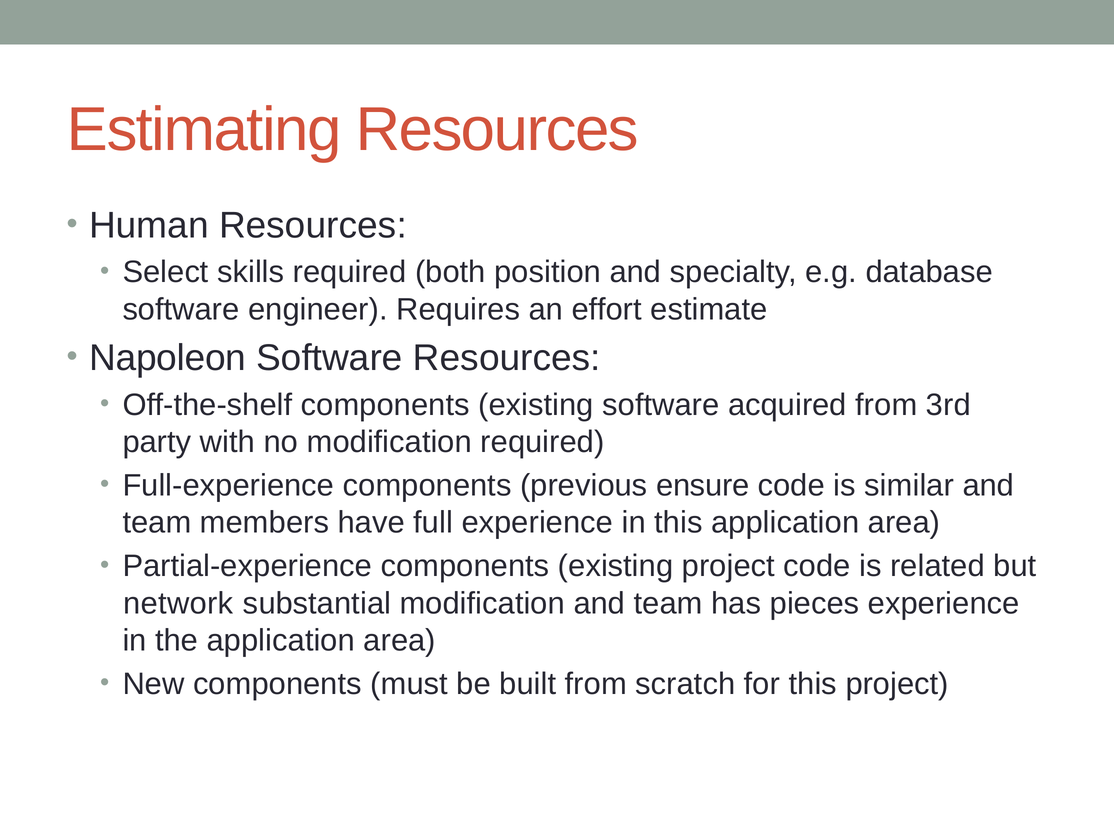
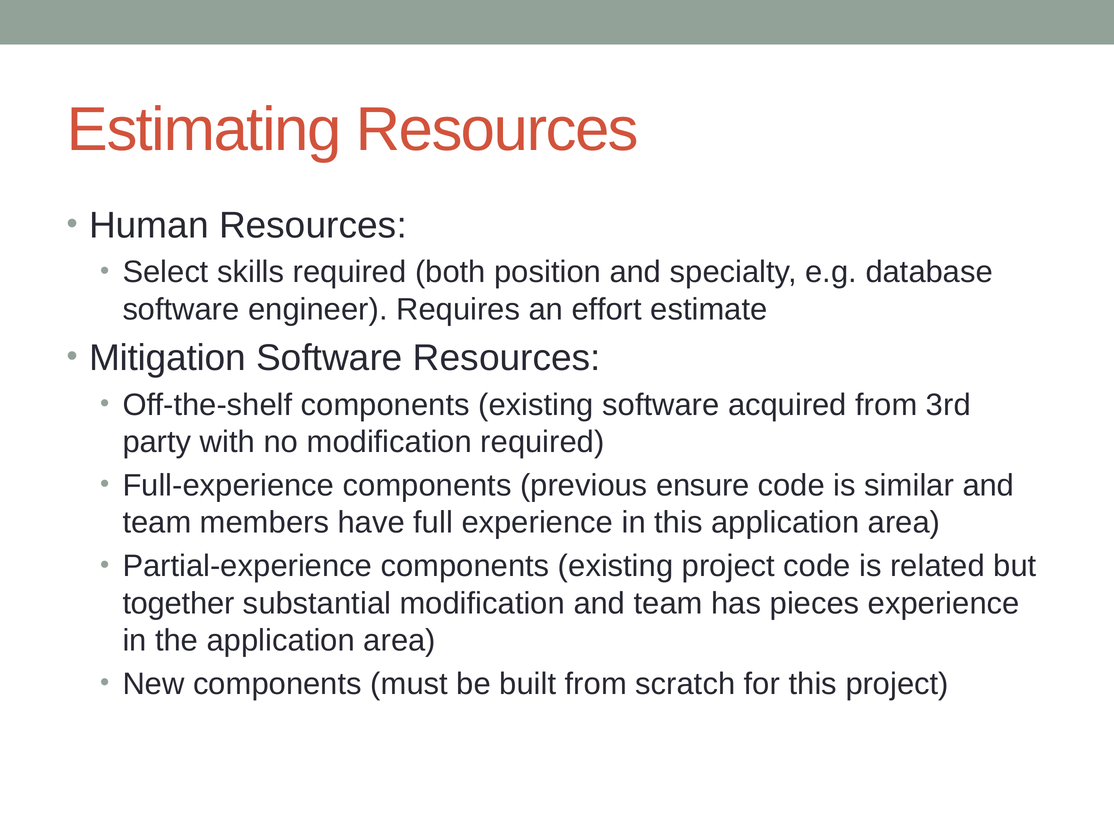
Napoleon: Napoleon -> Mitigation
network: network -> together
